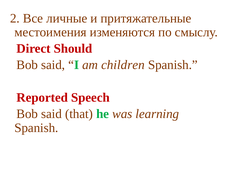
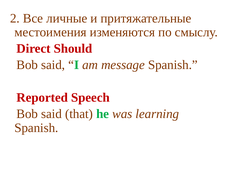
children: children -> message
